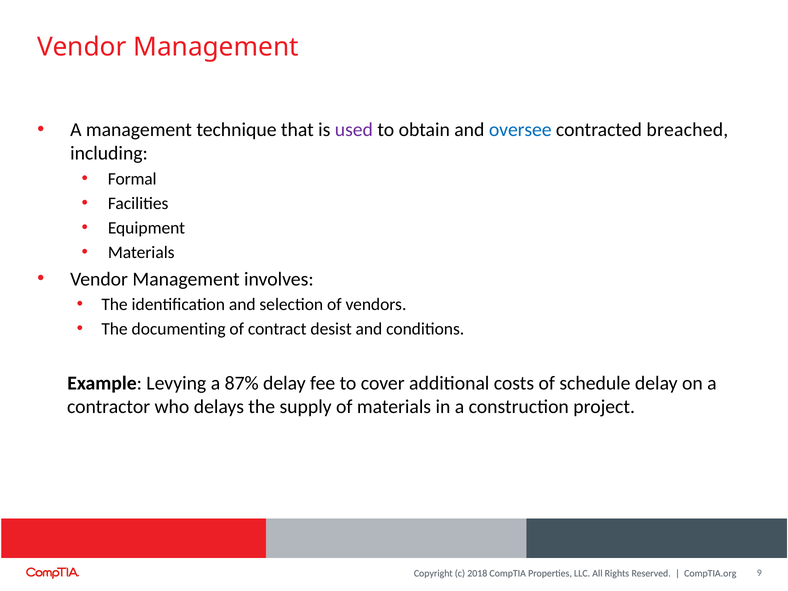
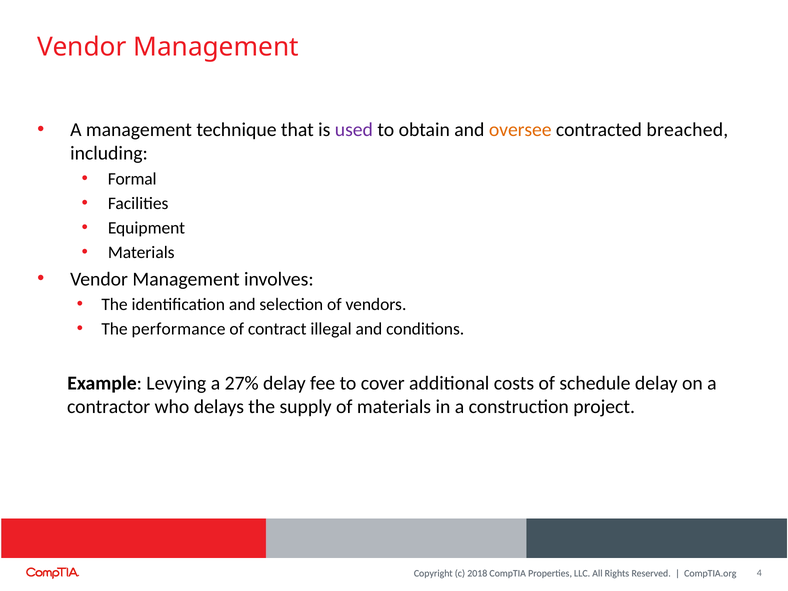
oversee colour: blue -> orange
documenting: documenting -> performance
desist: desist -> illegal
87%: 87% -> 27%
9: 9 -> 4
